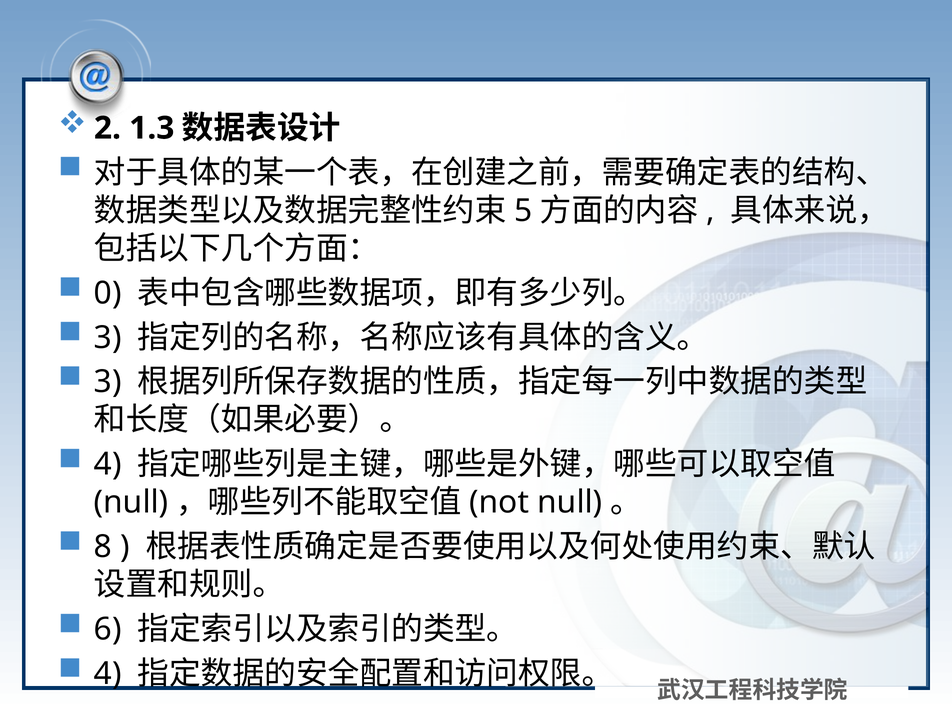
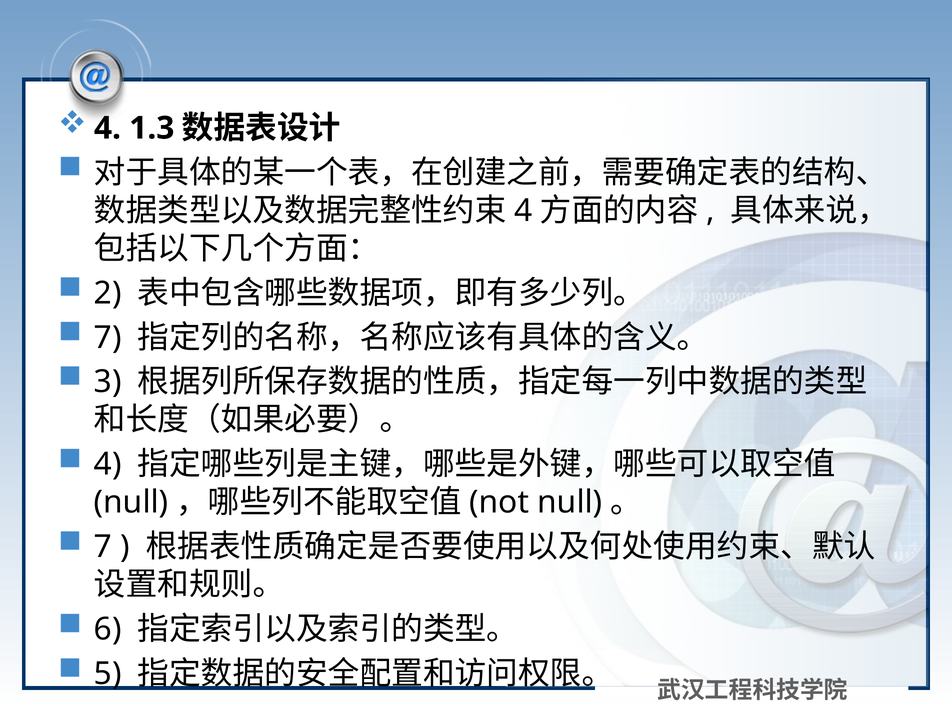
2 at (107, 128): 2 -> 4
5 at (523, 211): 5 -> 4
0: 0 -> 2
3 at (108, 338): 3 -> 7
8 at (103, 547): 8 -> 7
4 at (108, 674): 4 -> 5
